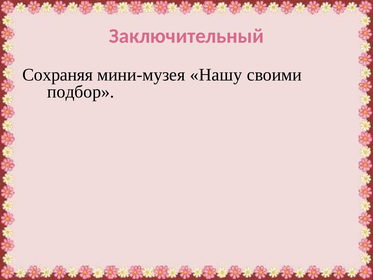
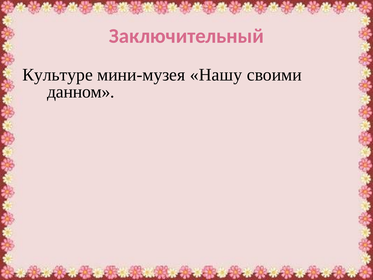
Сохраняя: Сохраняя -> Культуре
подбор: подбор -> данном
